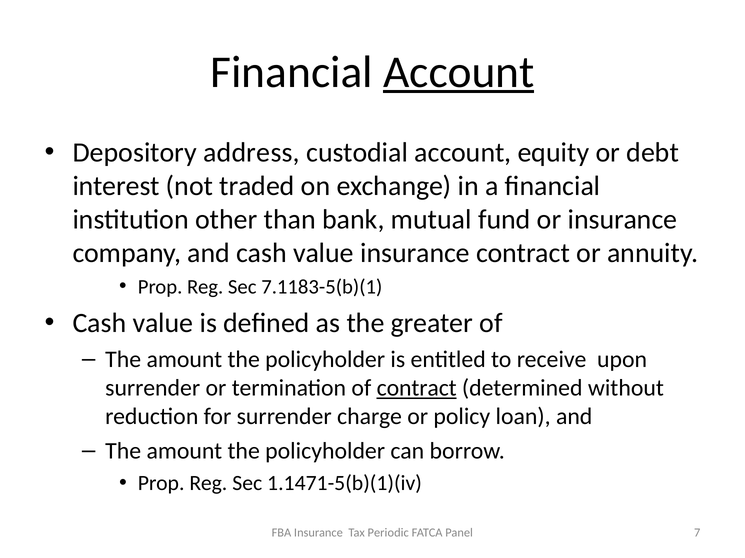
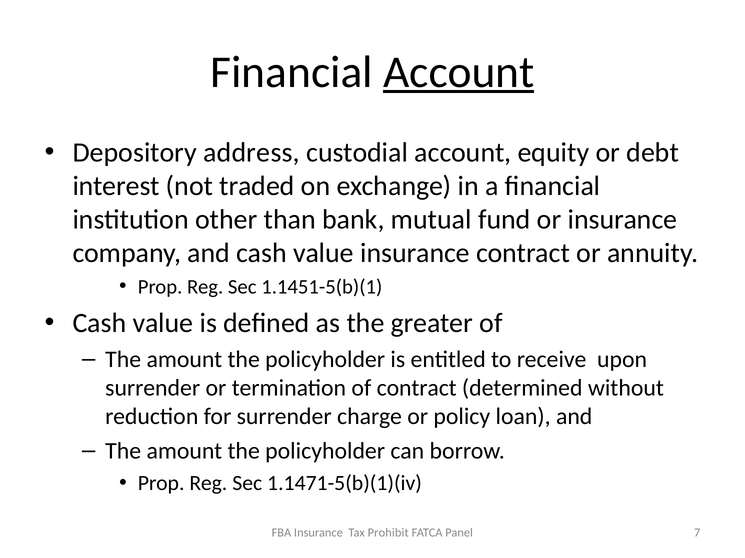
7.1183-5(b)(1: 7.1183-5(b)(1 -> 1.1451-5(b)(1
contract at (417, 389) underline: present -> none
Periodic: Periodic -> Prohibit
